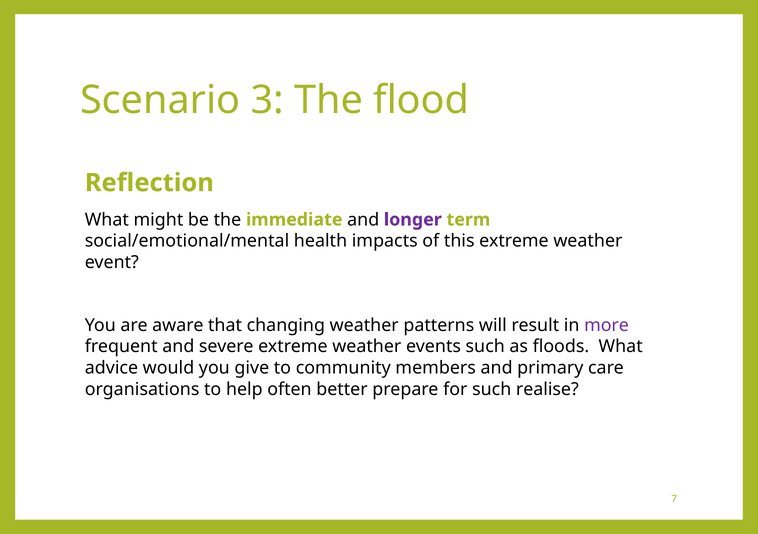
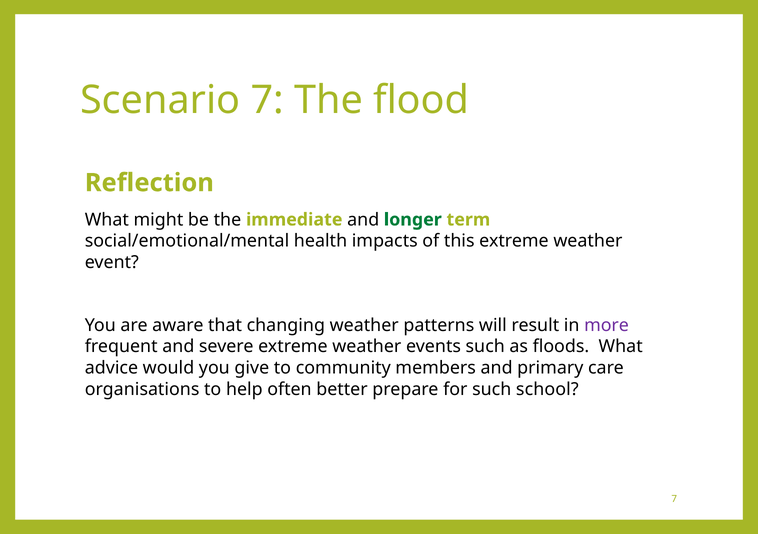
Scenario 3: 3 -> 7
longer colour: purple -> green
realise: realise -> school
